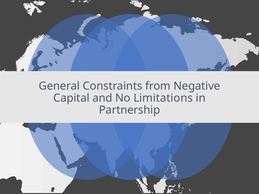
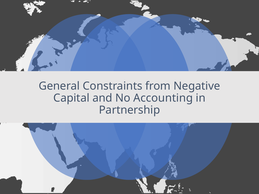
Limitations: Limitations -> Accounting
